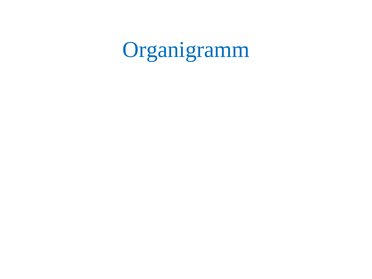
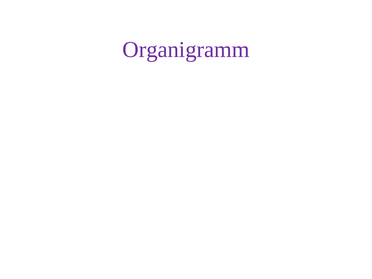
Organigramm colour: blue -> purple
